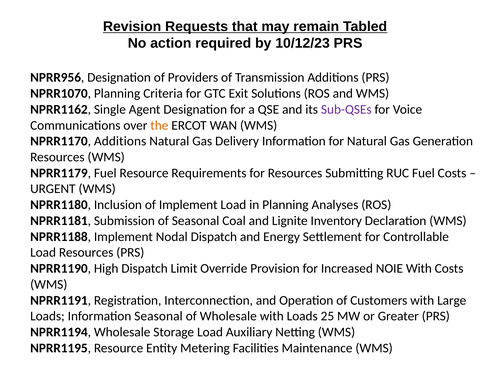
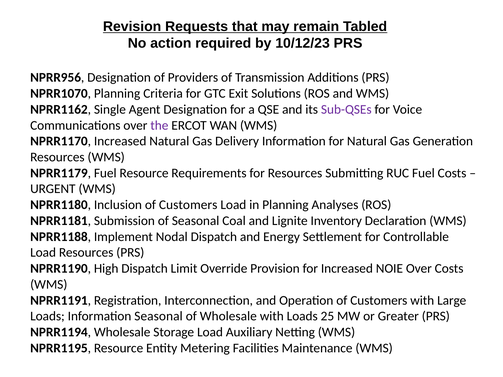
the colour: orange -> purple
NPRR1170 Additions: Additions -> Increased
Inclusion of Implement: Implement -> Customers
NOIE With: With -> Over
